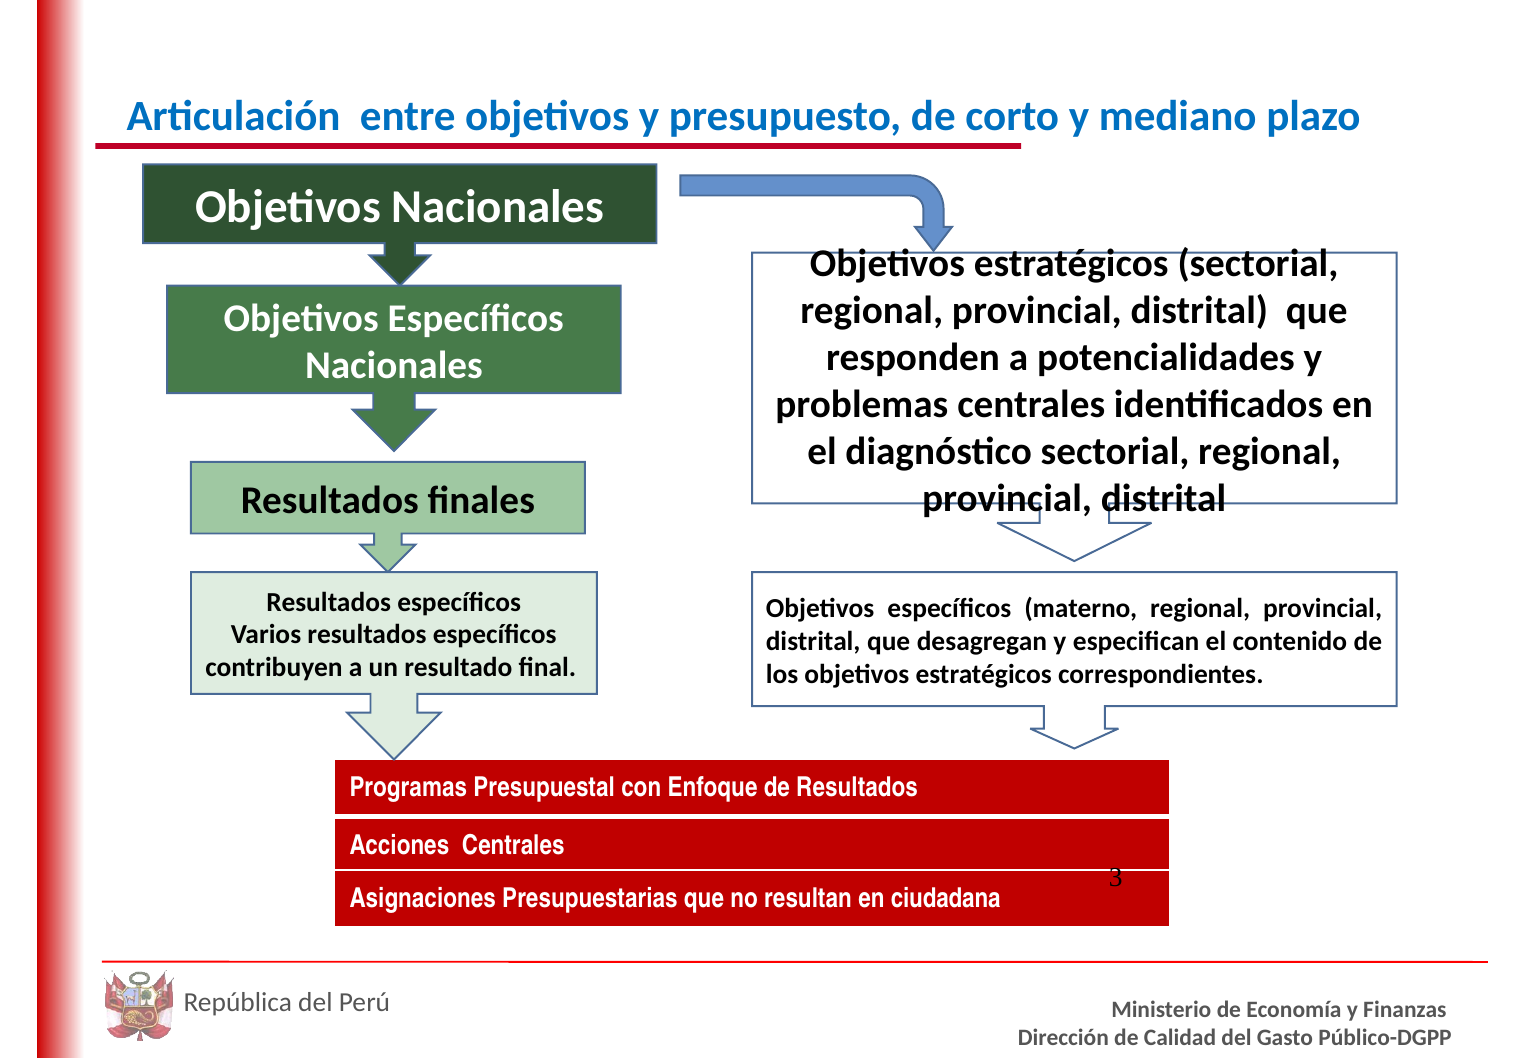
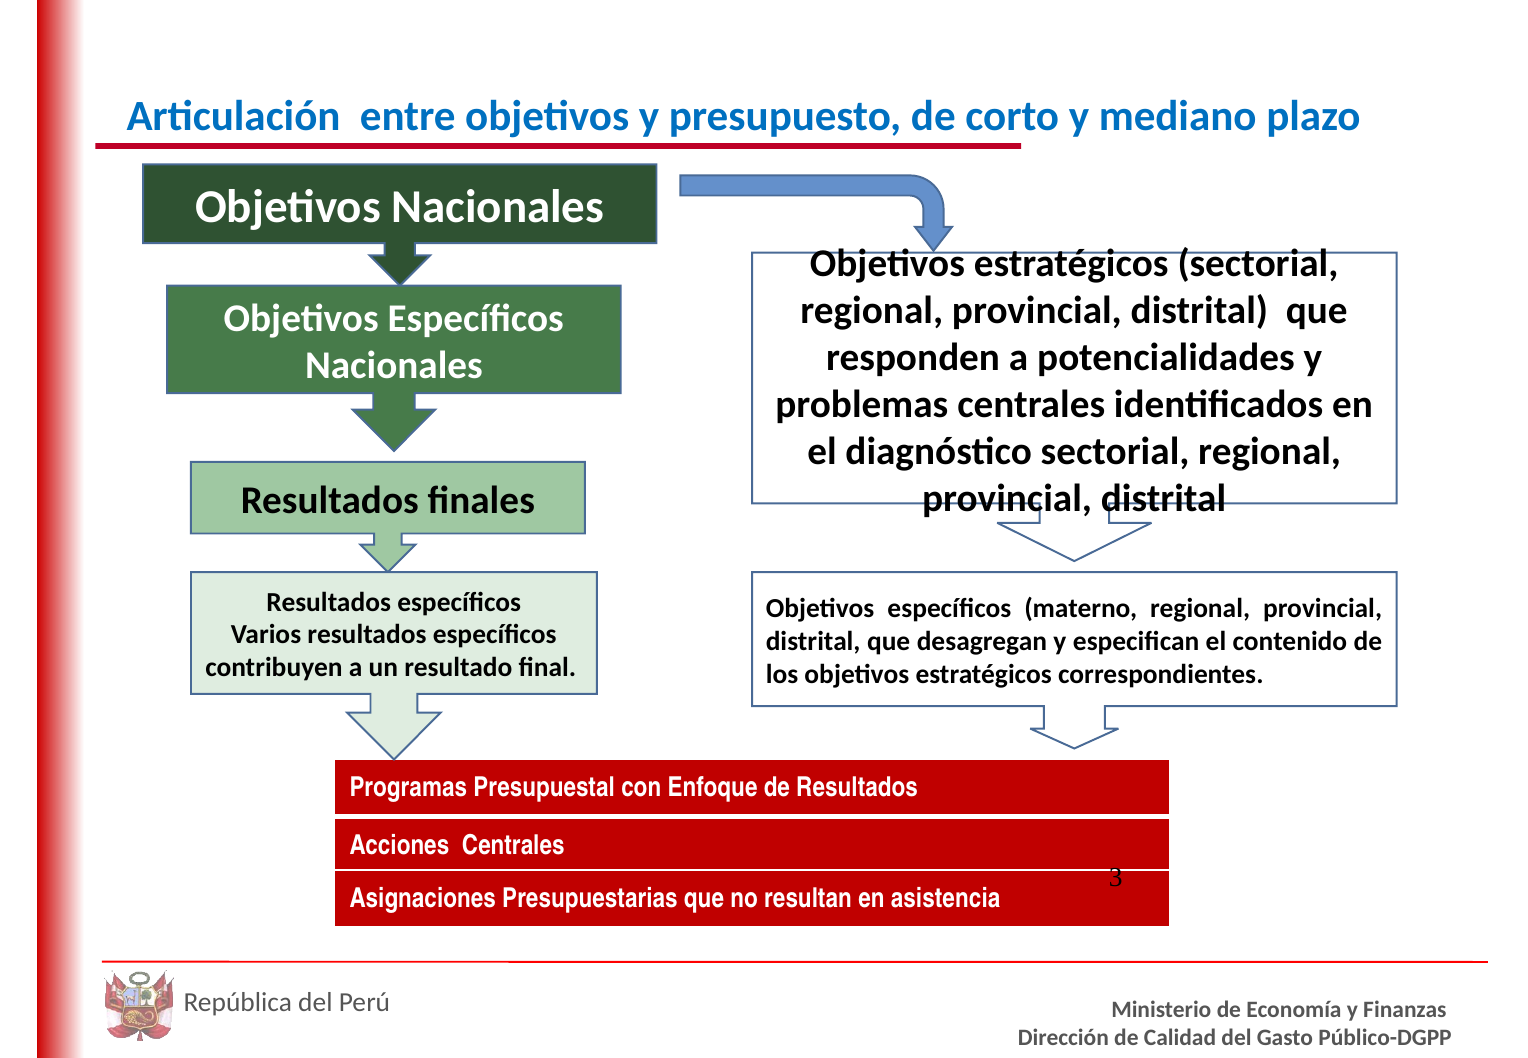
ciudadana: ciudadana -> asistencia
